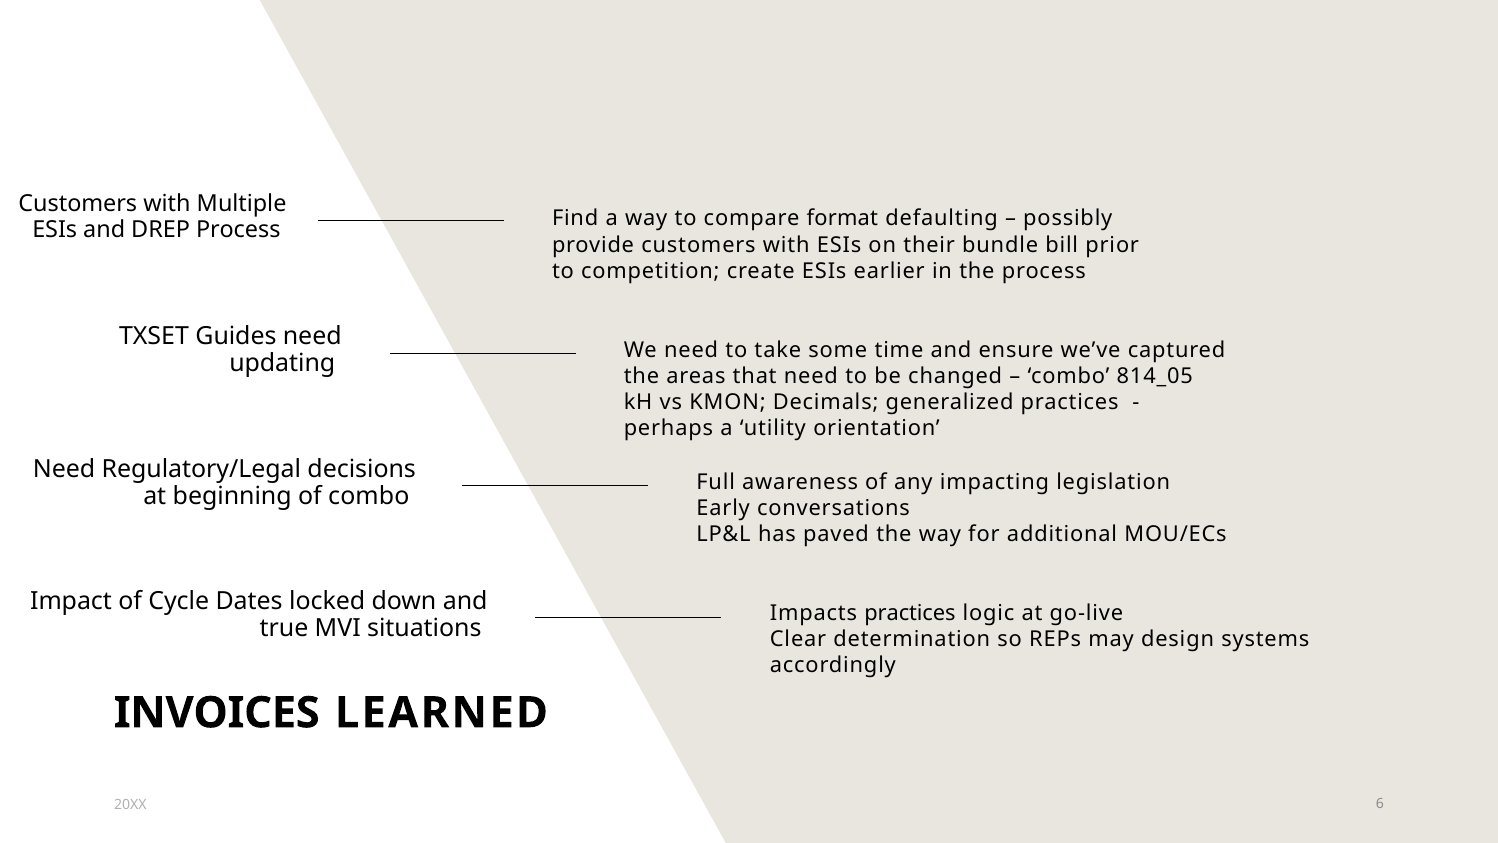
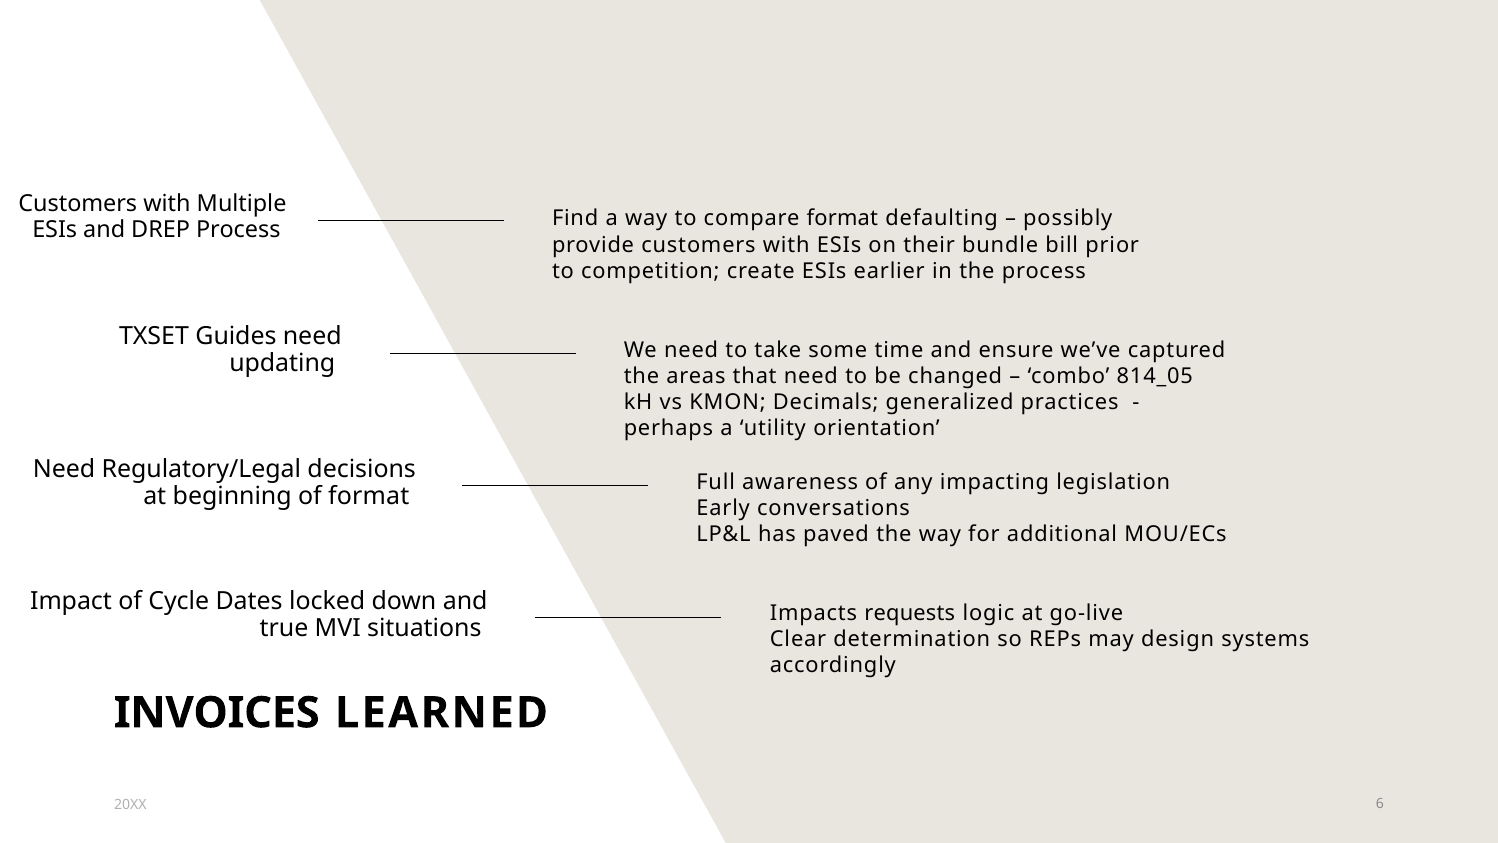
of combo: combo -> format
Impacts practices: practices -> requests
